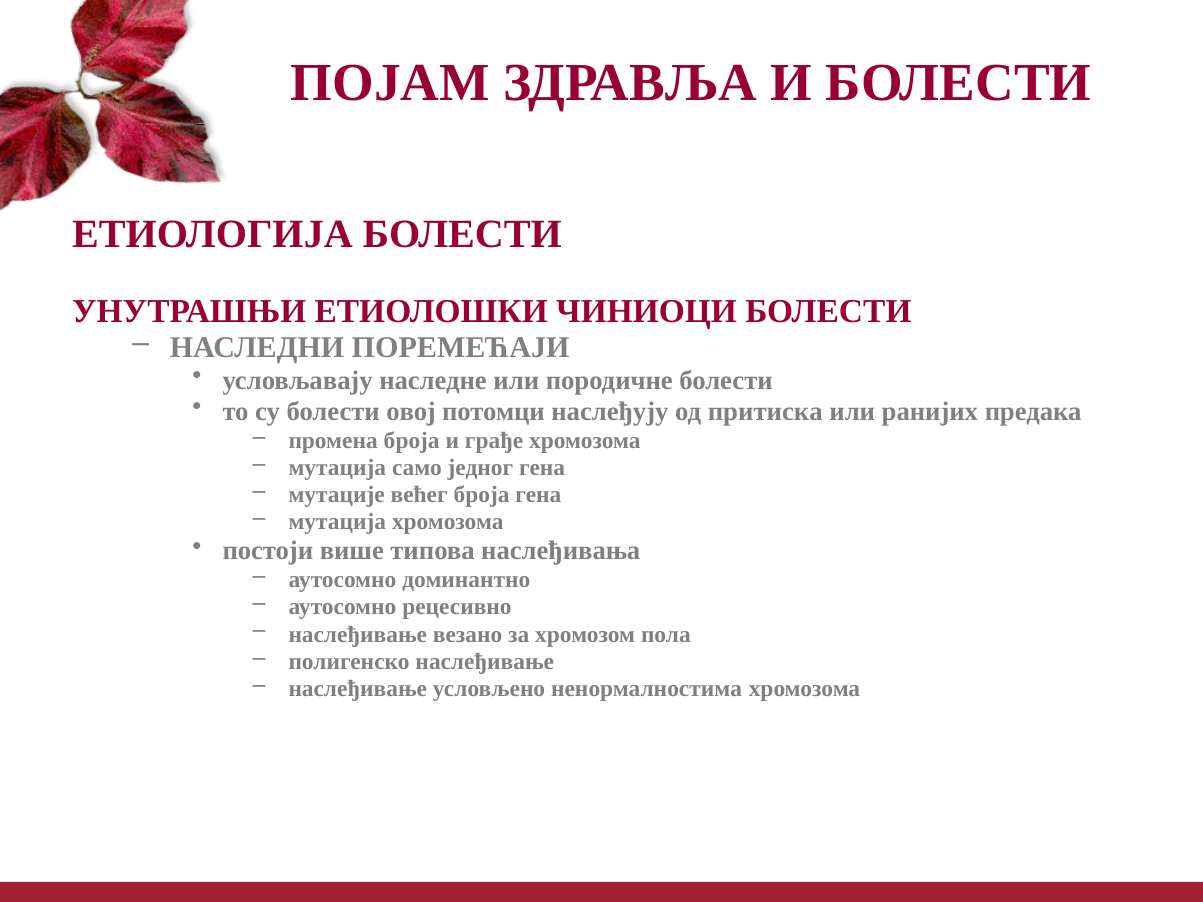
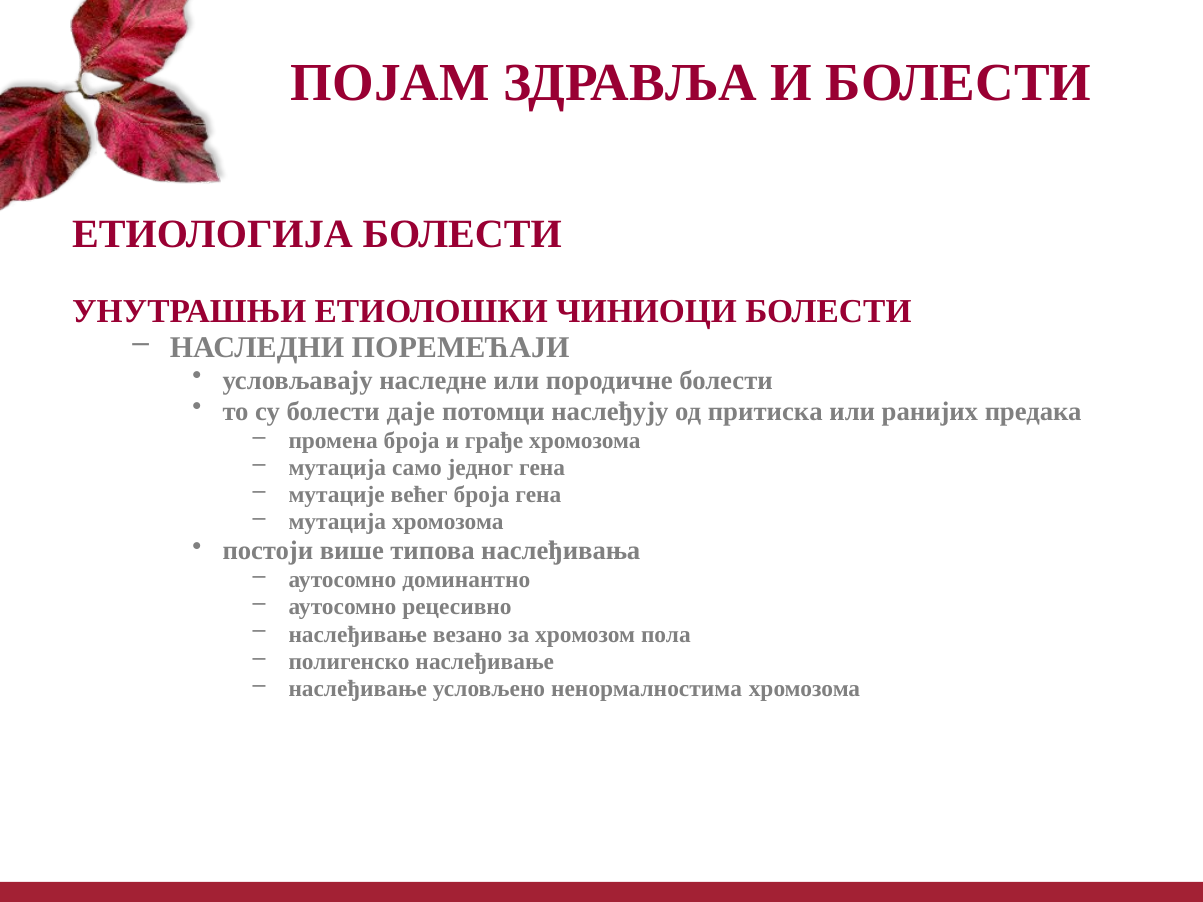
овој: овој -> даје
